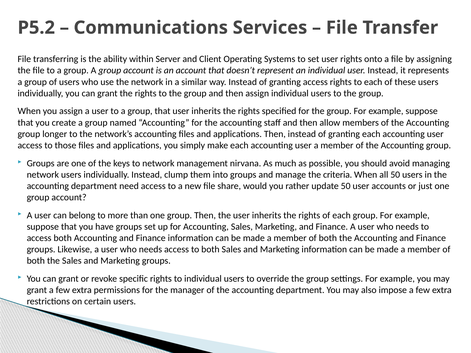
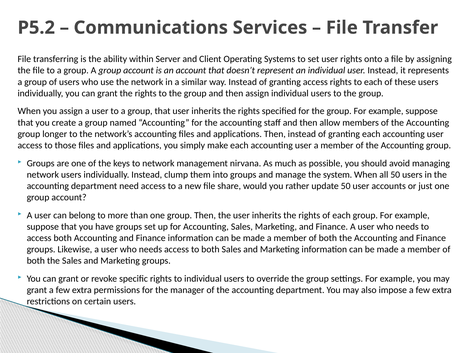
criteria: criteria -> system
